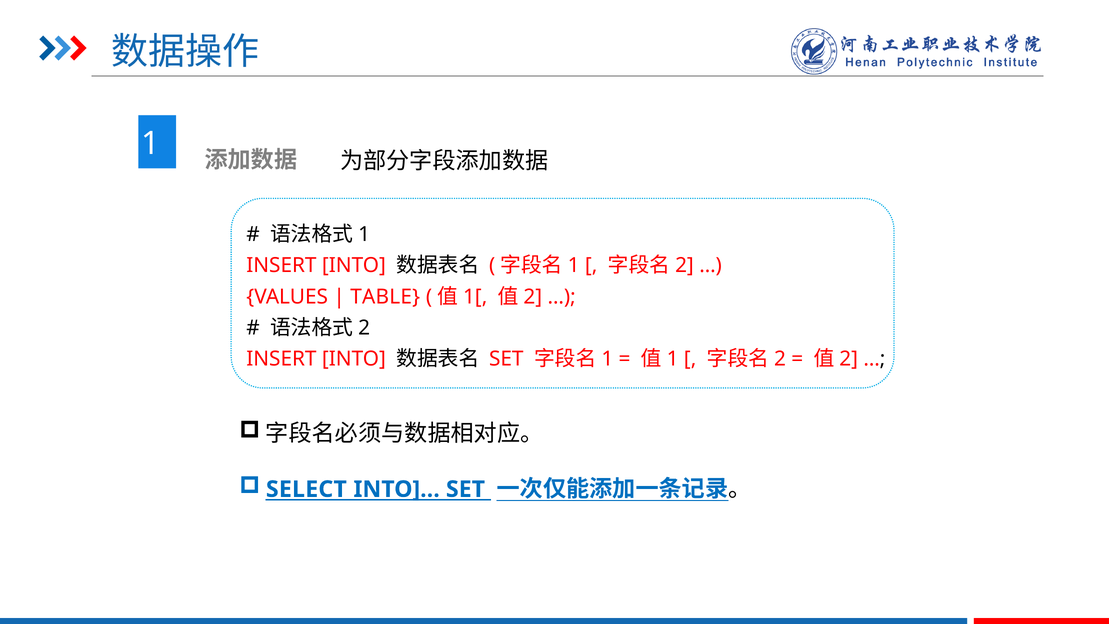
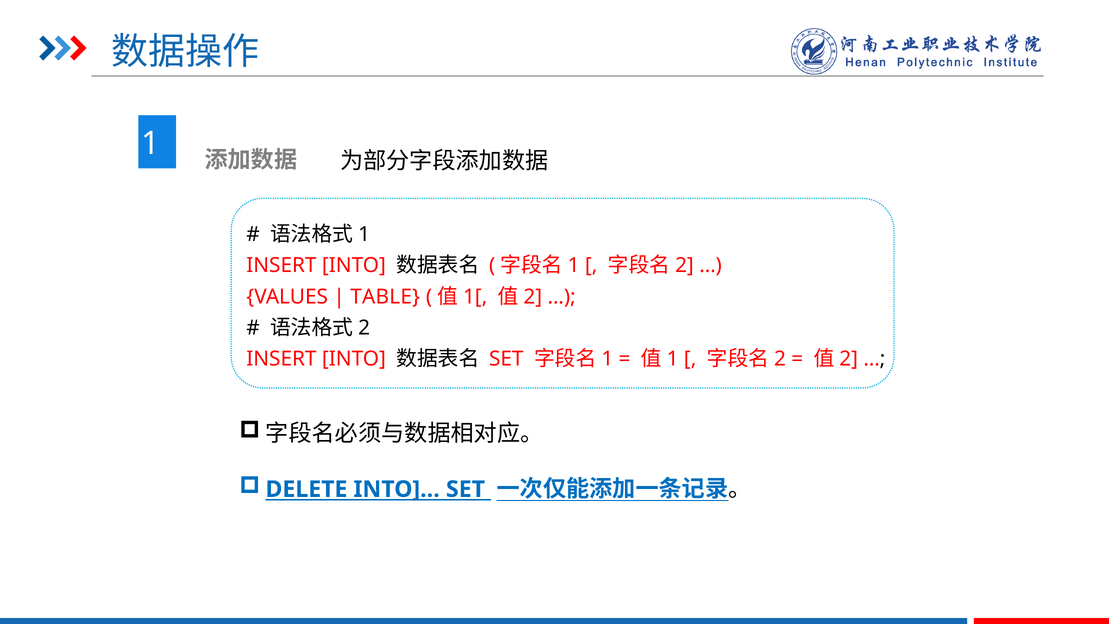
SELECT: SELECT -> DELETE
